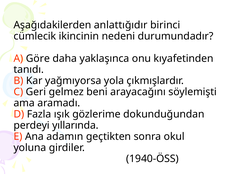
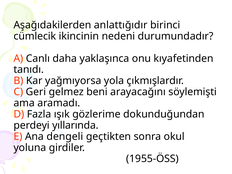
Göre: Göre -> Canlı
adamın: adamın -> dengeli
1940-ÖSS: 1940-ÖSS -> 1955-ÖSS
